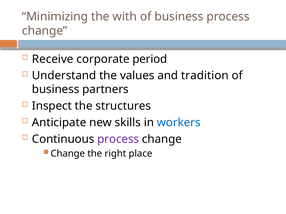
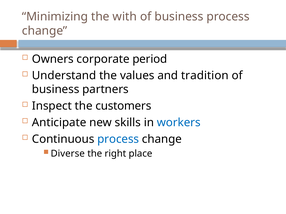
Receive: Receive -> Owners
structures: structures -> customers
process at (118, 139) colour: purple -> blue
Change at (68, 154): Change -> Diverse
